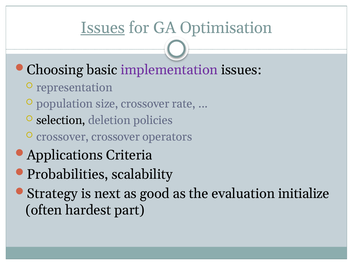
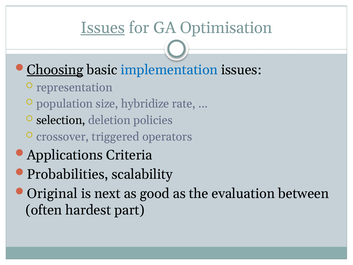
Choosing underline: none -> present
implementation colour: purple -> blue
size crossover: crossover -> hybridize
crossover crossover: crossover -> triggered
Strategy: Strategy -> Original
initialize: initialize -> between
